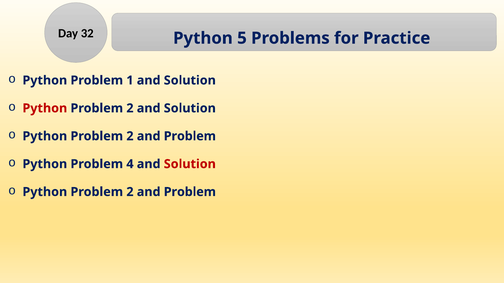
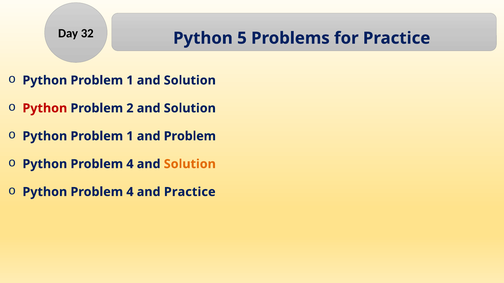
2 at (130, 136): 2 -> 1
Solution at (190, 164) colour: red -> orange
2 at (130, 192): 2 -> 4
Problem at (190, 192): Problem -> Practice
